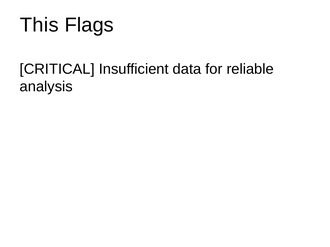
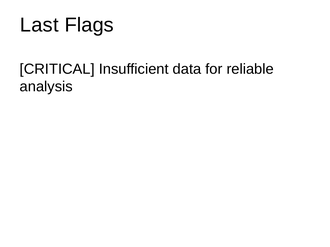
This: This -> Last
